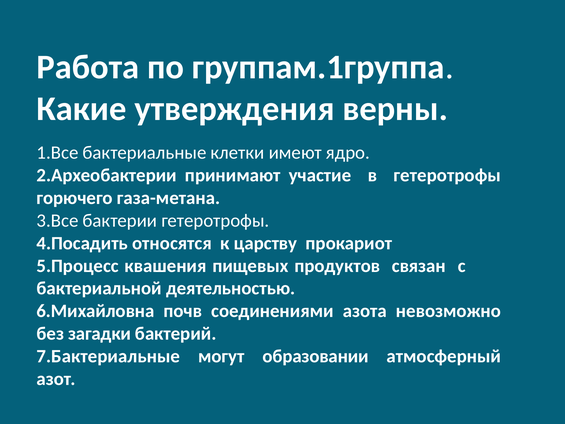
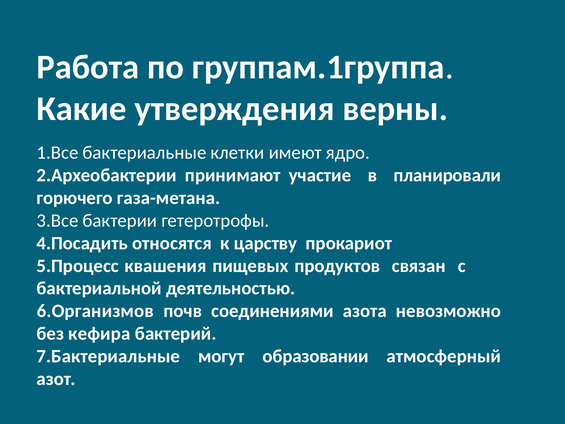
в гетеротрофы: гетеротрофы -> планировали
6.Михайловна: 6.Михайловна -> 6.Организмов
загадки: загадки -> кефира
